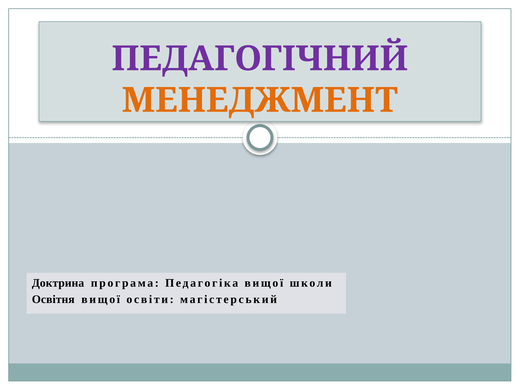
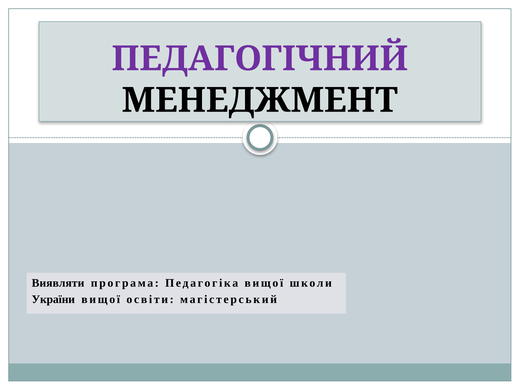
МЕНЕДЖМЕНТ colour: orange -> black
Доктрина: Доктрина -> Виявляти
Освітня: Освітня -> України
